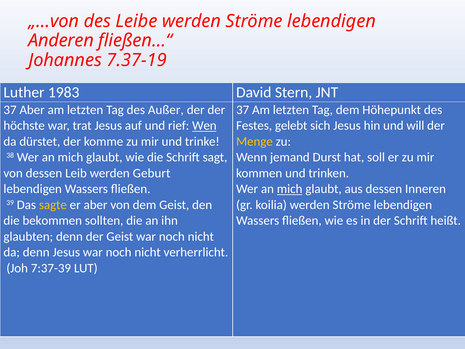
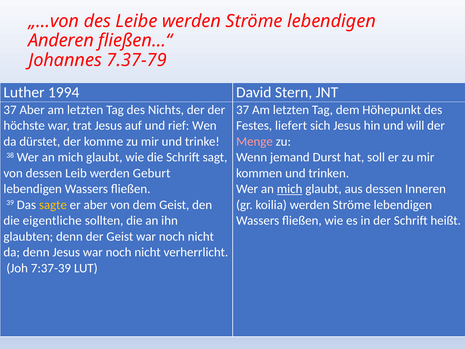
7.37-19: 7.37-19 -> 7.37-79
1983: 1983 -> 1994
Außer: Außer -> Nichts
Wen underline: present -> none
gelebt: gelebt -> liefert
Menge colour: yellow -> pink
bekommen: bekommen -> eigentliche
